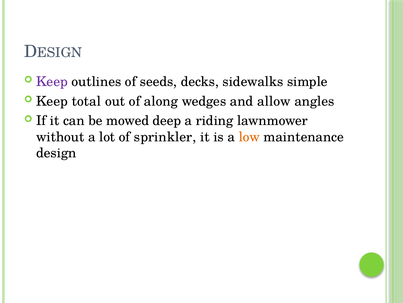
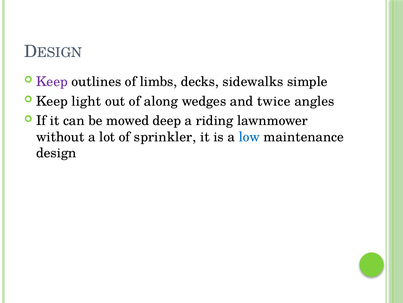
seeds: seeds -> limbs
total: total -> light
allow: allow -> twice
low colour: orange -> blue
